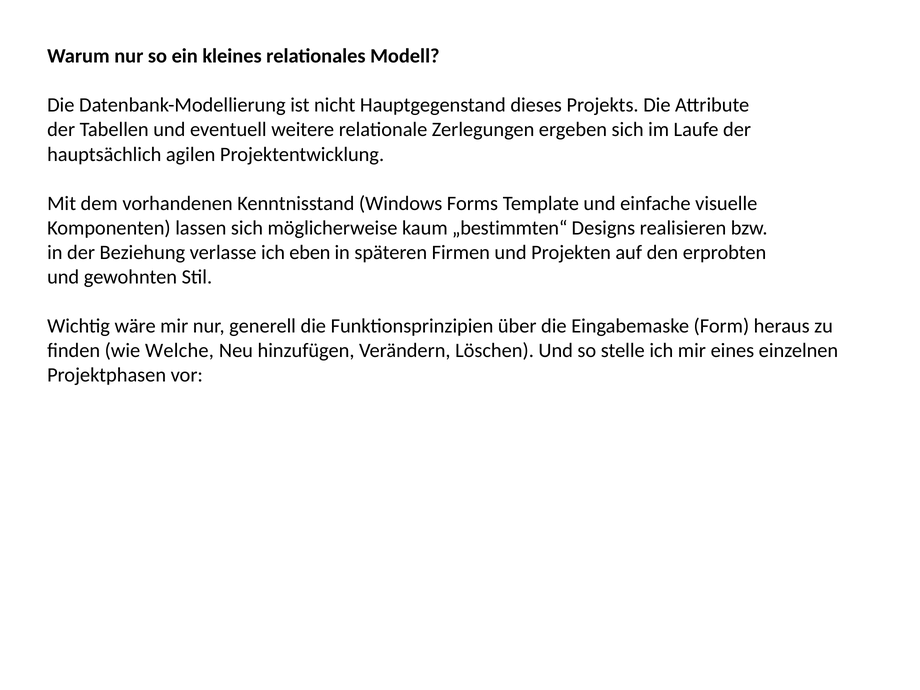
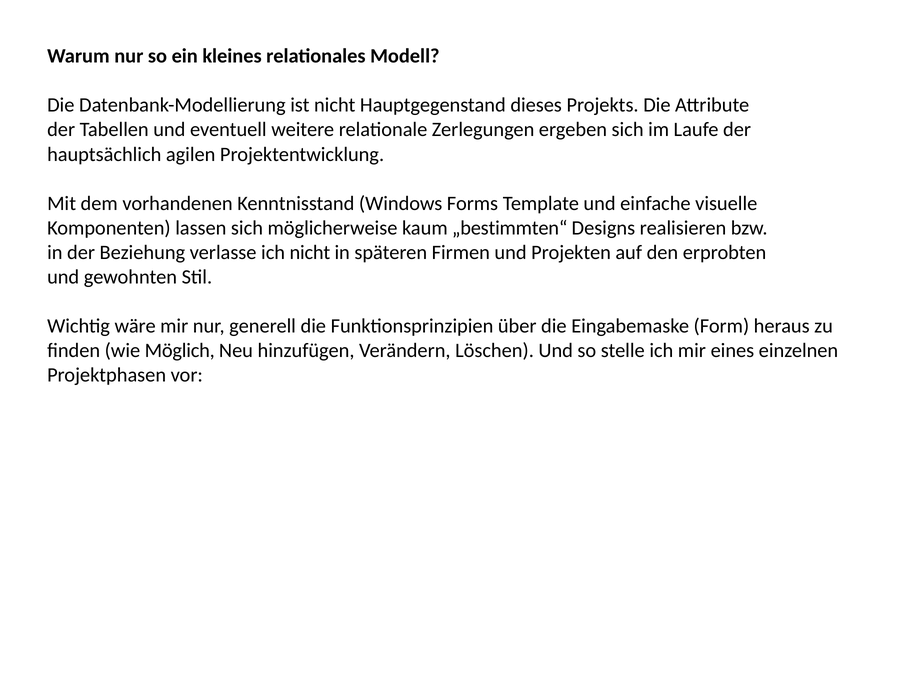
ich eben: eben -> nicht
Welche: Welche -> Möglich
